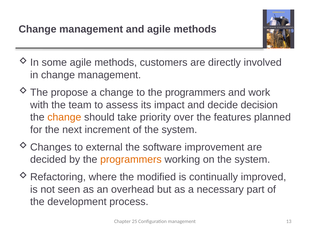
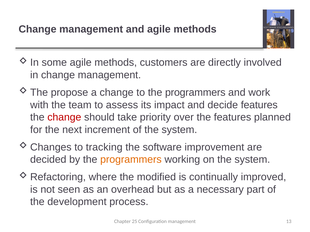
decide decision: decision -> features
change at (64, 117) colour: orange -> red
external: external -> tracking
